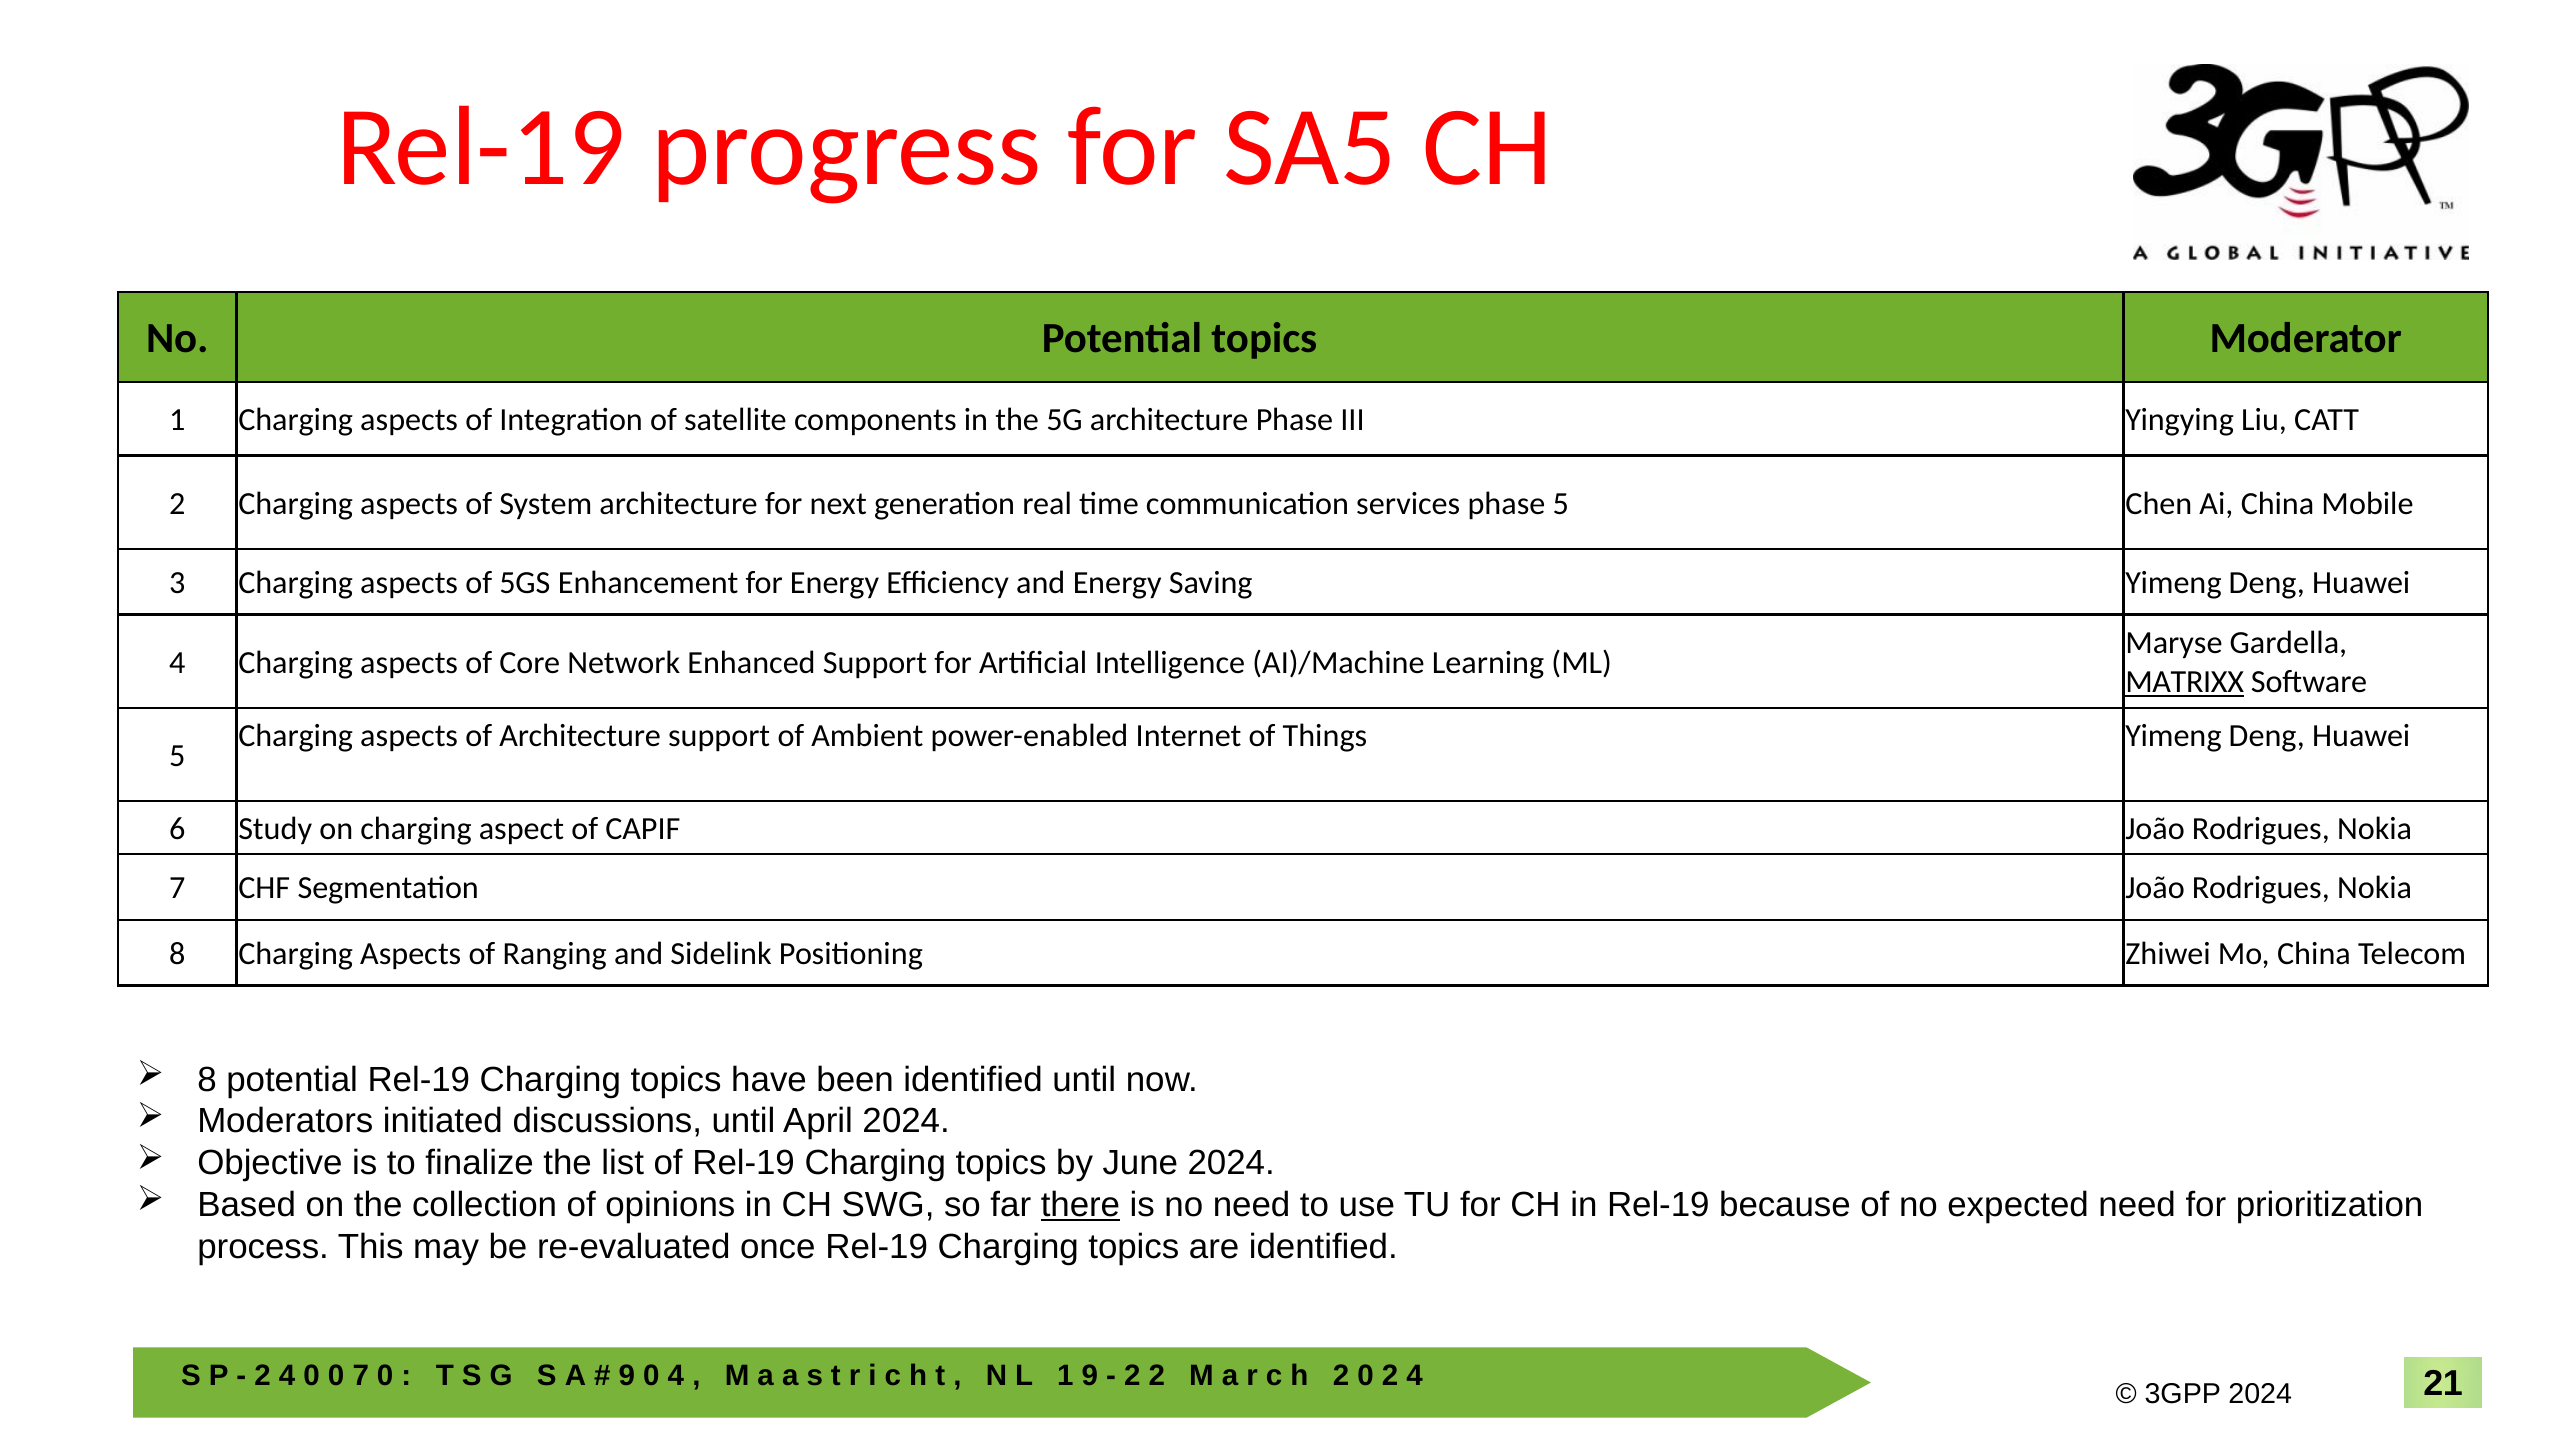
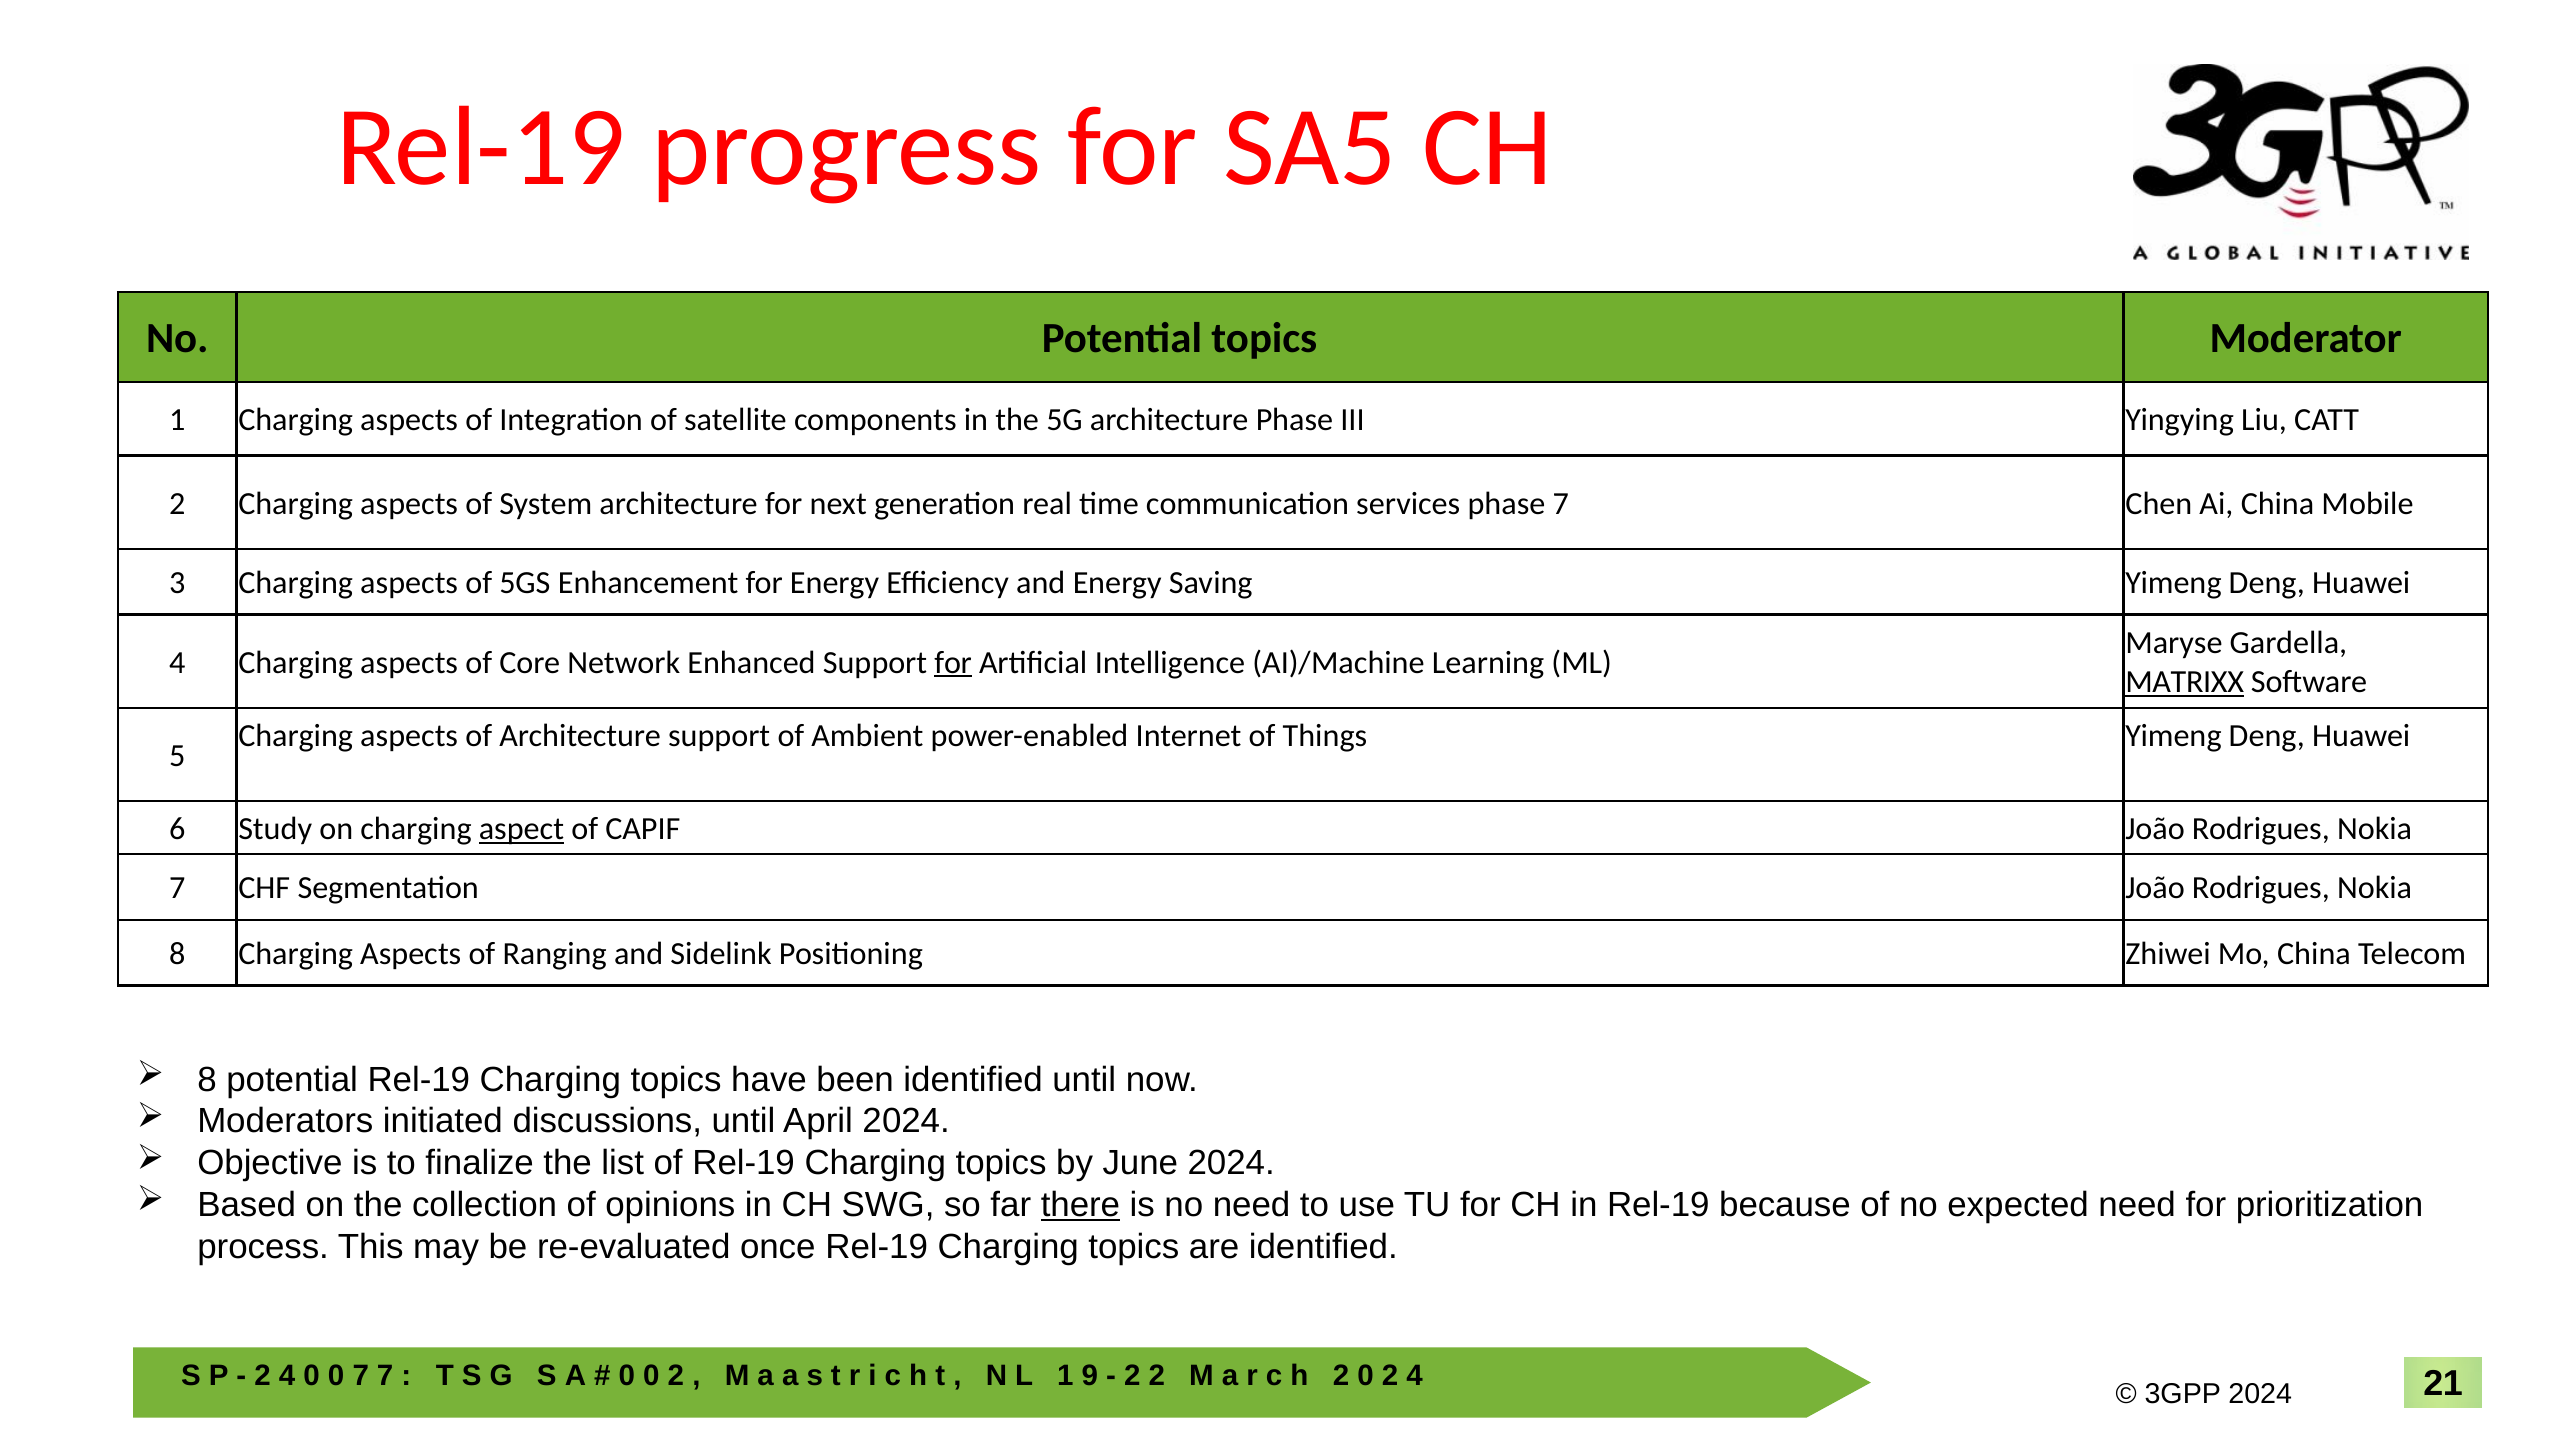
phase 5: 5 -> 7
for at (953, 662) underline: none -> present
aspect underline: none -> present
7 0: 0 -> 7
9 at (627, 1376): 9 -> 0
4 at (676, 1376): 4 -> 2
